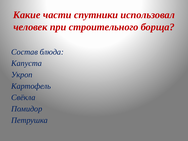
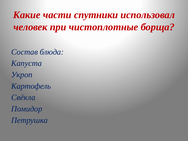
строительного: строительного -> чистоплотные
